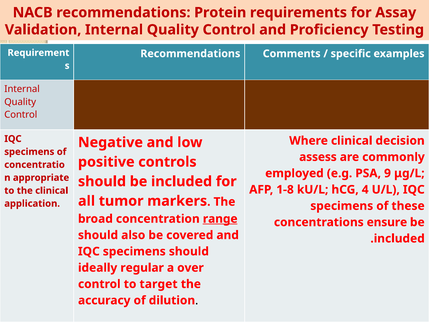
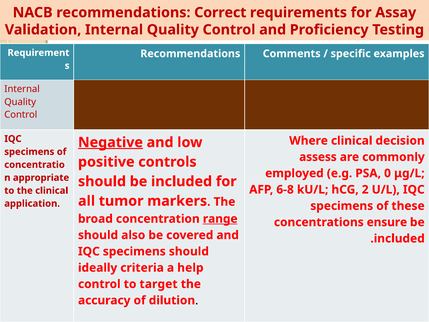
Protein: Protein -> Correct
Negative underline: none -> present
9: 9 -> 0
1-8: 1-8 -> 6-8
4: 4 -> 2
regular: regular -> criteria
over: over -> help
